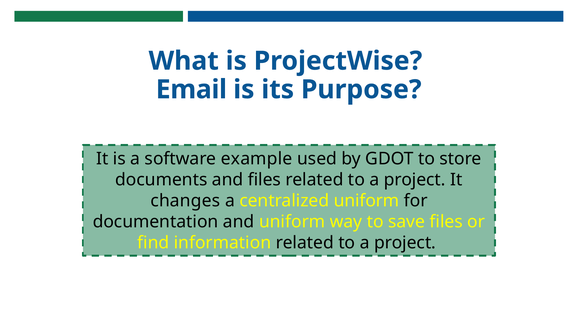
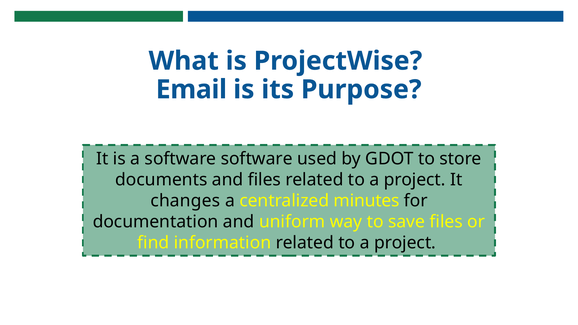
software example: example -> software
centralized uniform: uniform -> minutes
